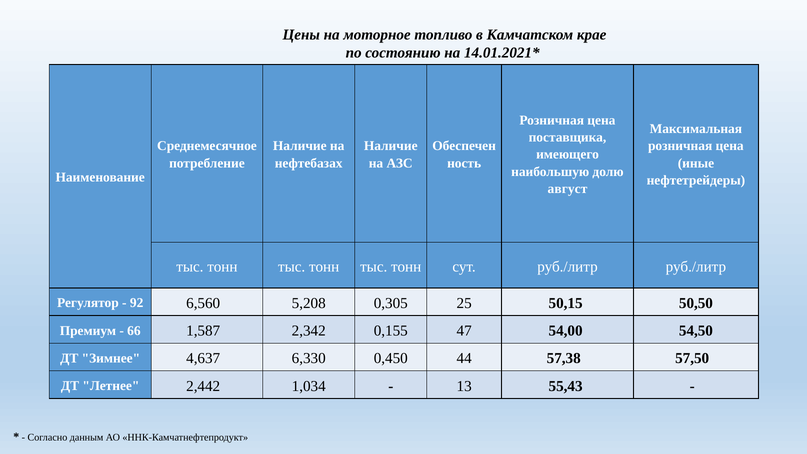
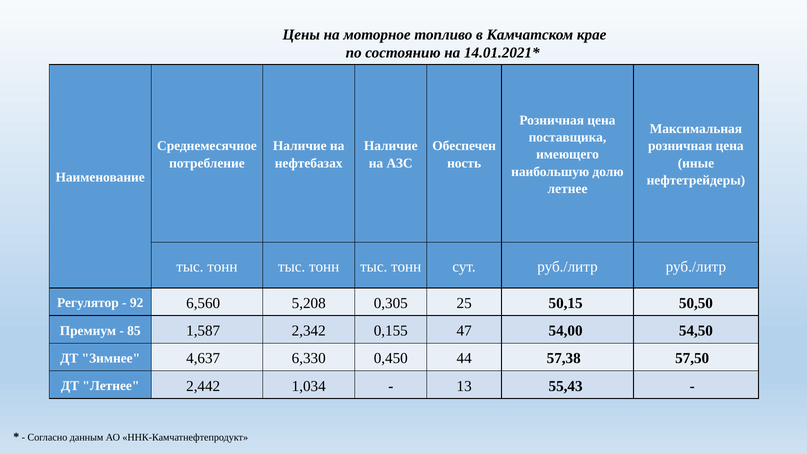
август at (567, 189): август -> летнее
66: 66 -> 85
